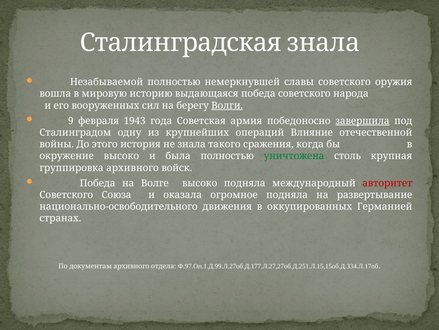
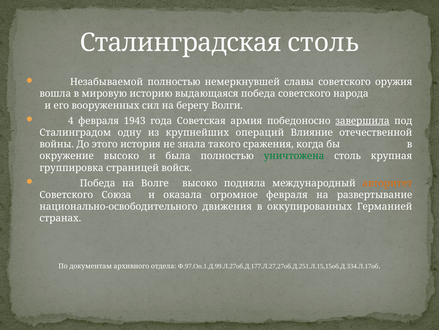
Сталинградская знала: знала -> столь
Волги underline: present -> none
9: 9 -> 4
группировка архивного: архивного -> страницей
авторитет colour: red -> orange
огромное подняла: подняла -> февраля
